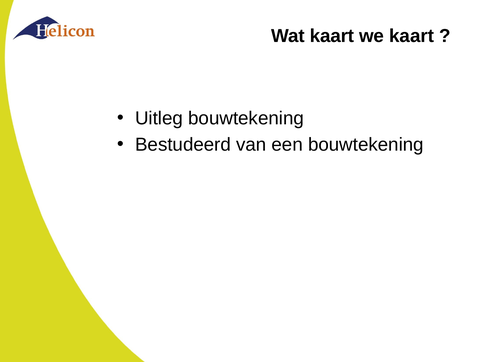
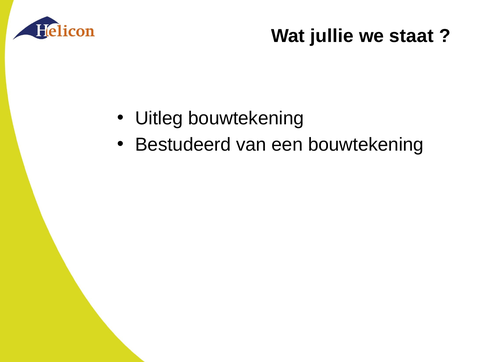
Wat kaart: kaart -> jullie
we kaart: kaart -> staat
